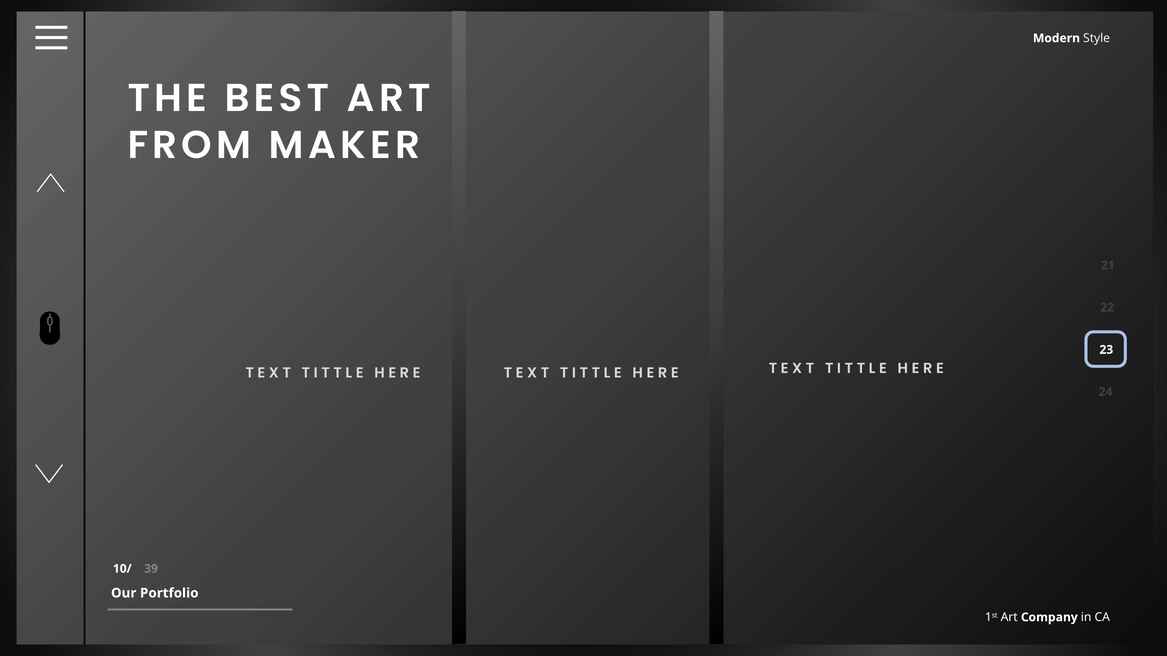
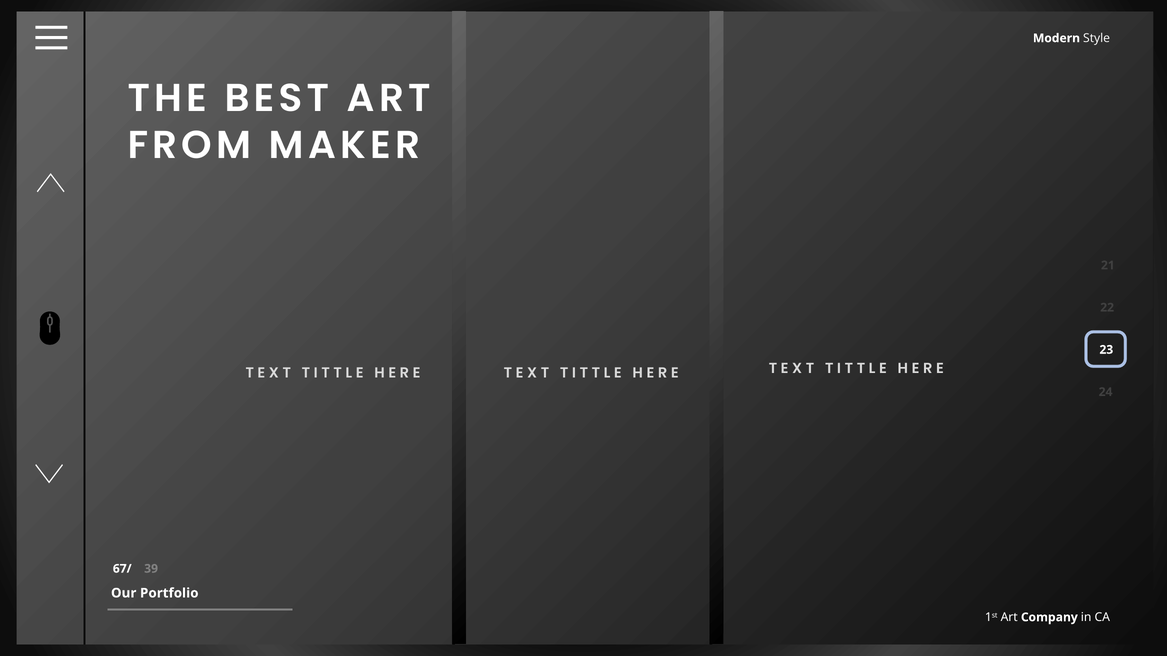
10/: 10/ -> 67/
